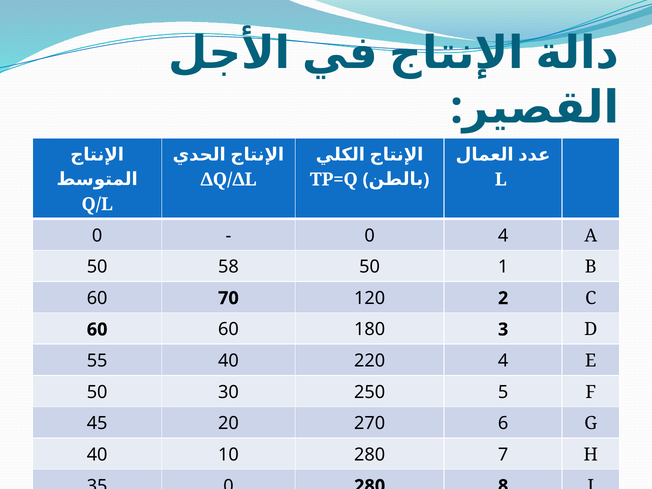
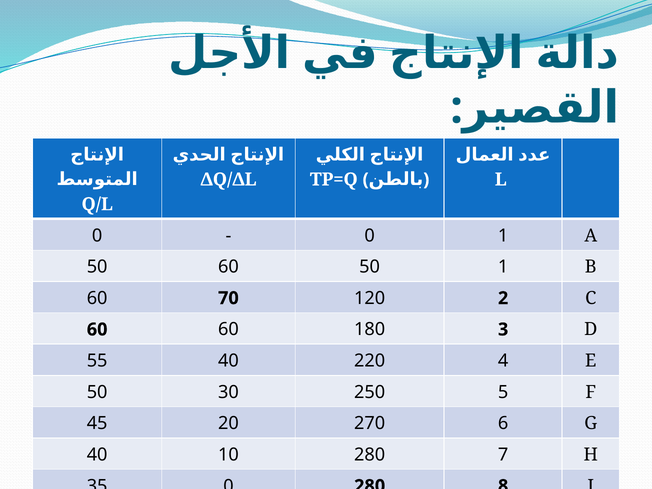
0 4: 4 -> 1
50 58: 58 -> 60
